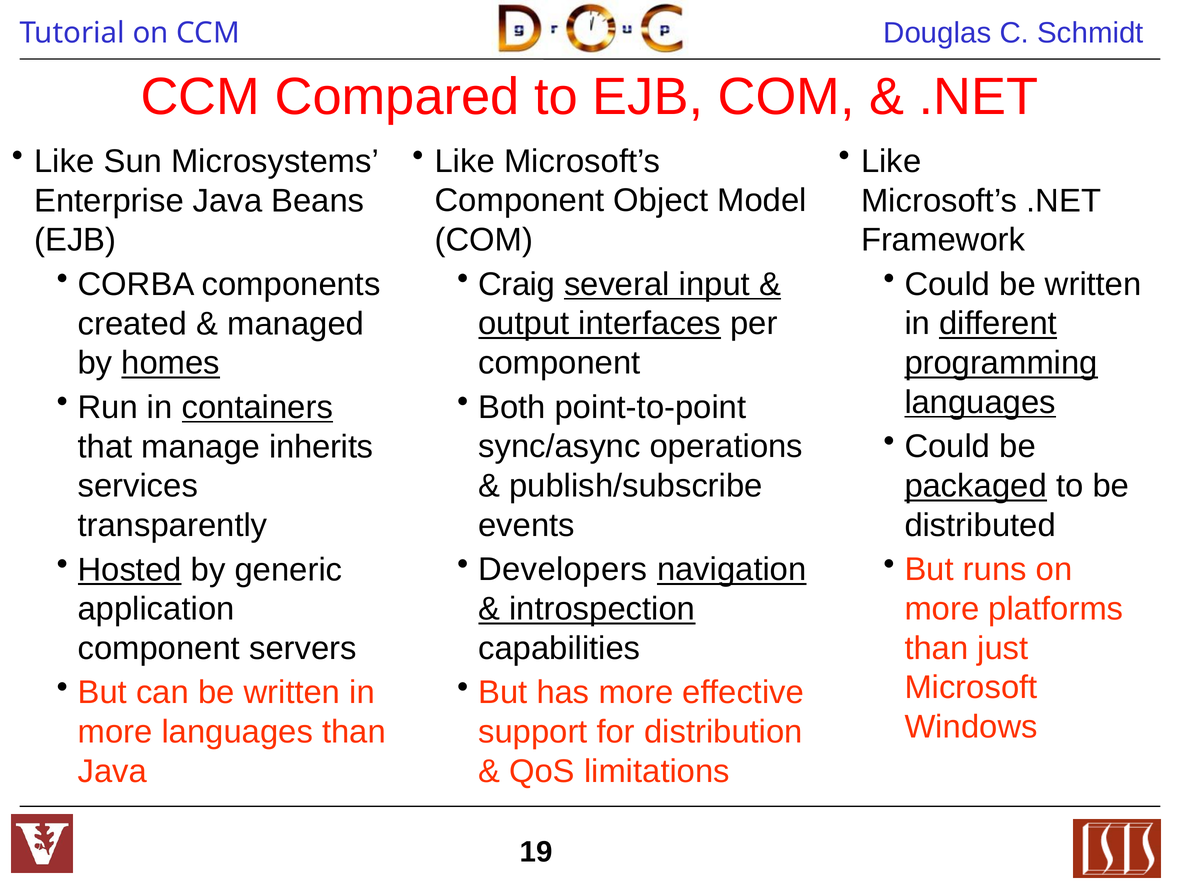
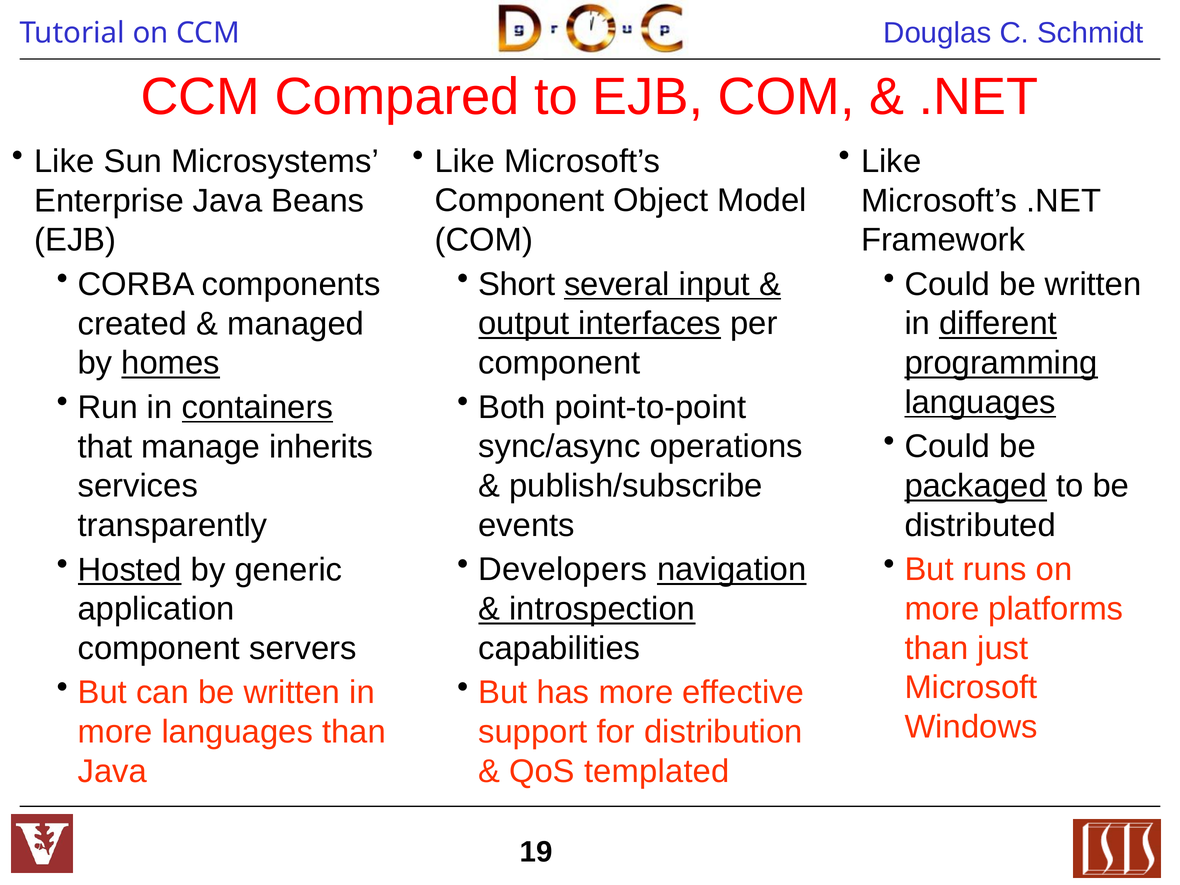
Craig: Craig -> Short
limitations: limitations -> templated
